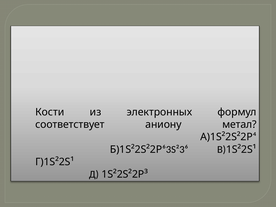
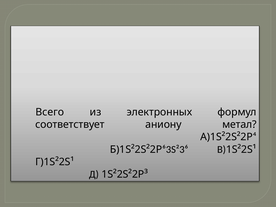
Кости: Кости -> Всего
